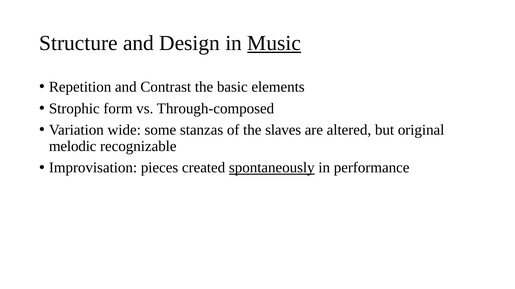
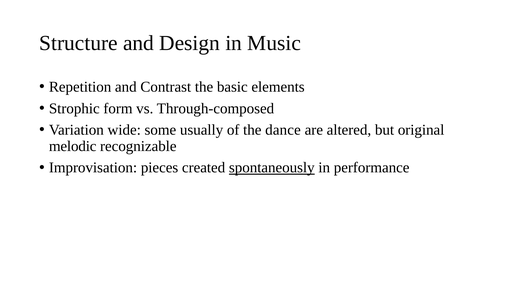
Music underline: present -> none
stanzas: stanzas -> usually
slaves: slaves -> dance
